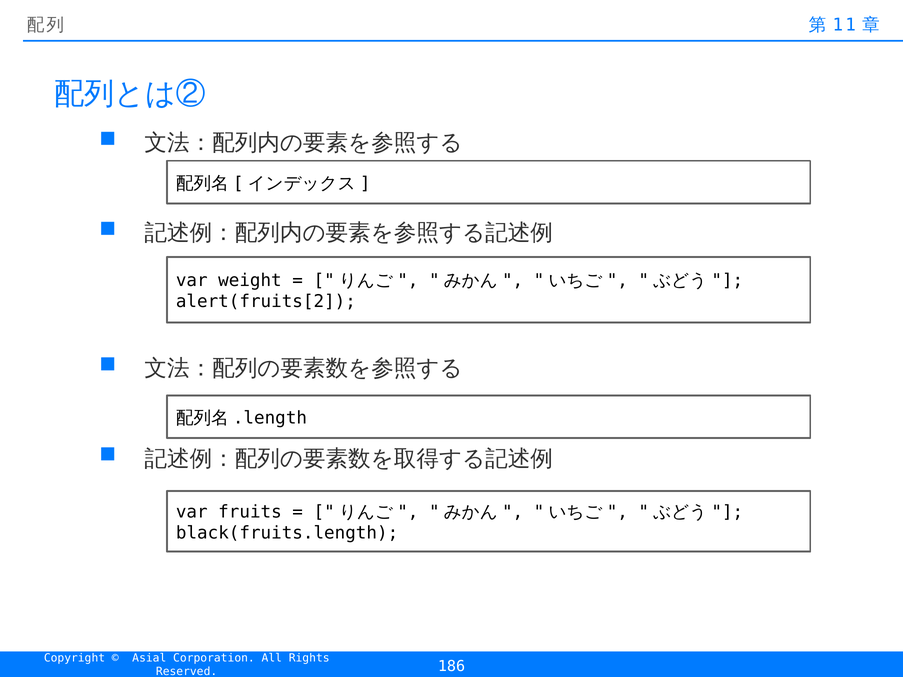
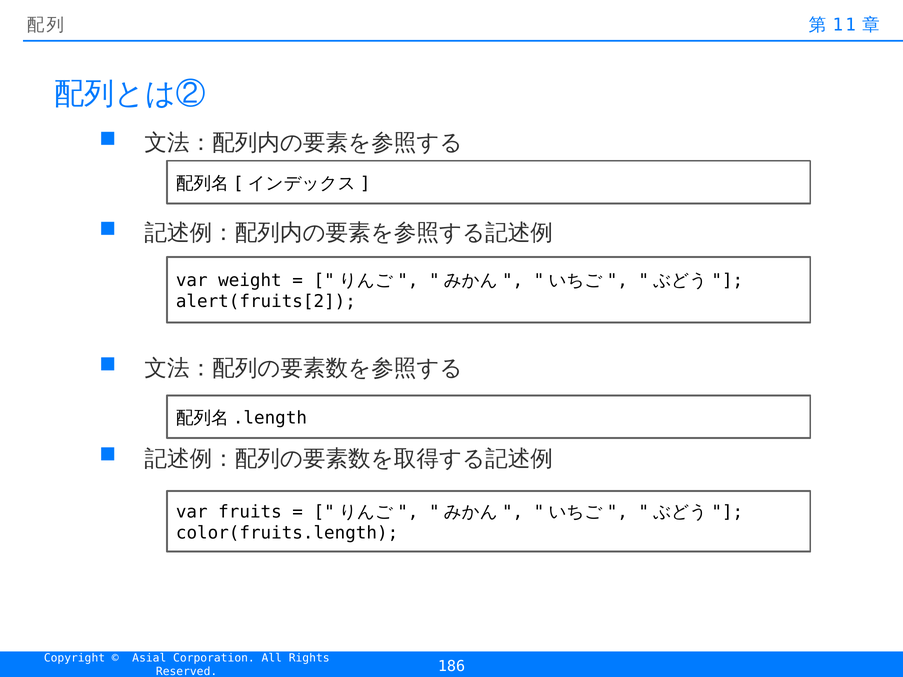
black(fruits.length: black(fruits.length -> color(fruits.length
